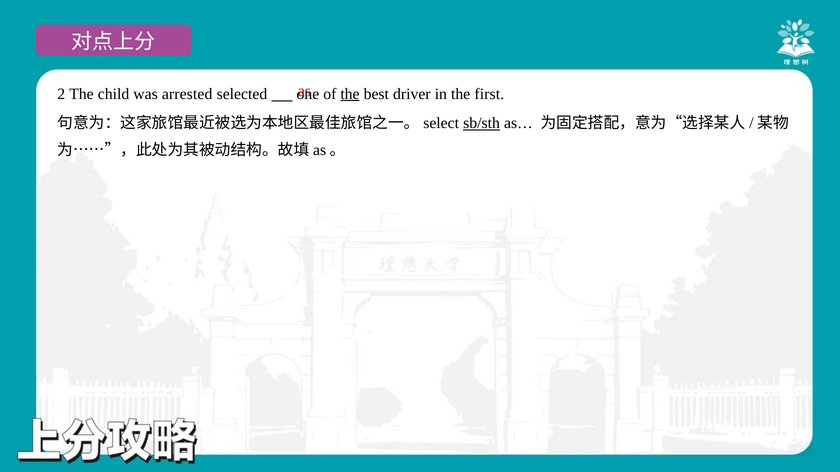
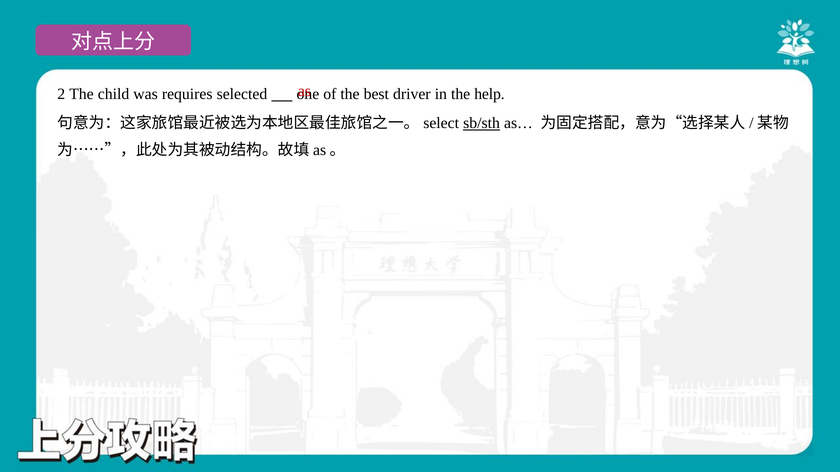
arrested: arrested -> requires
the at (350, 94) underline: present -> none
first: first -> help
